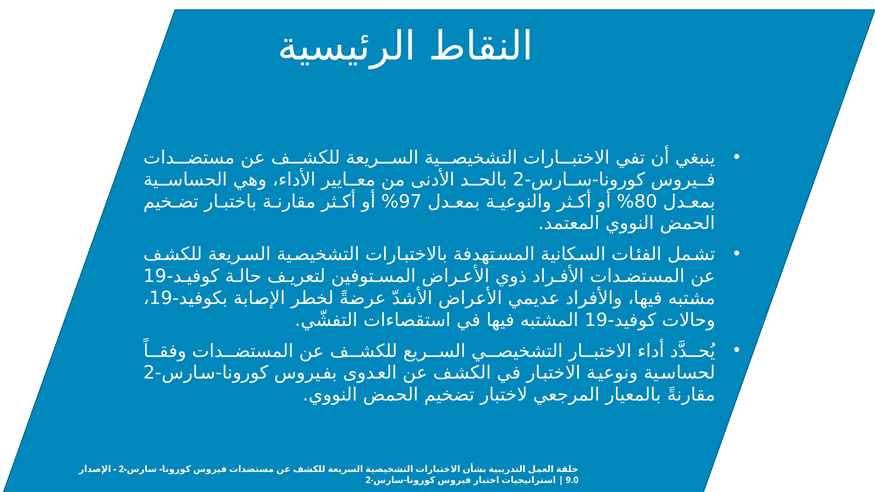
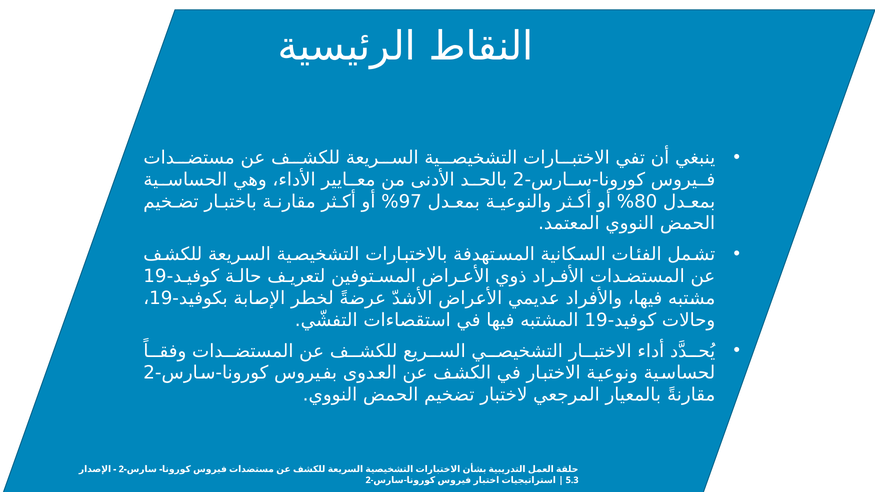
9.0: 9.0 -> 5.3
